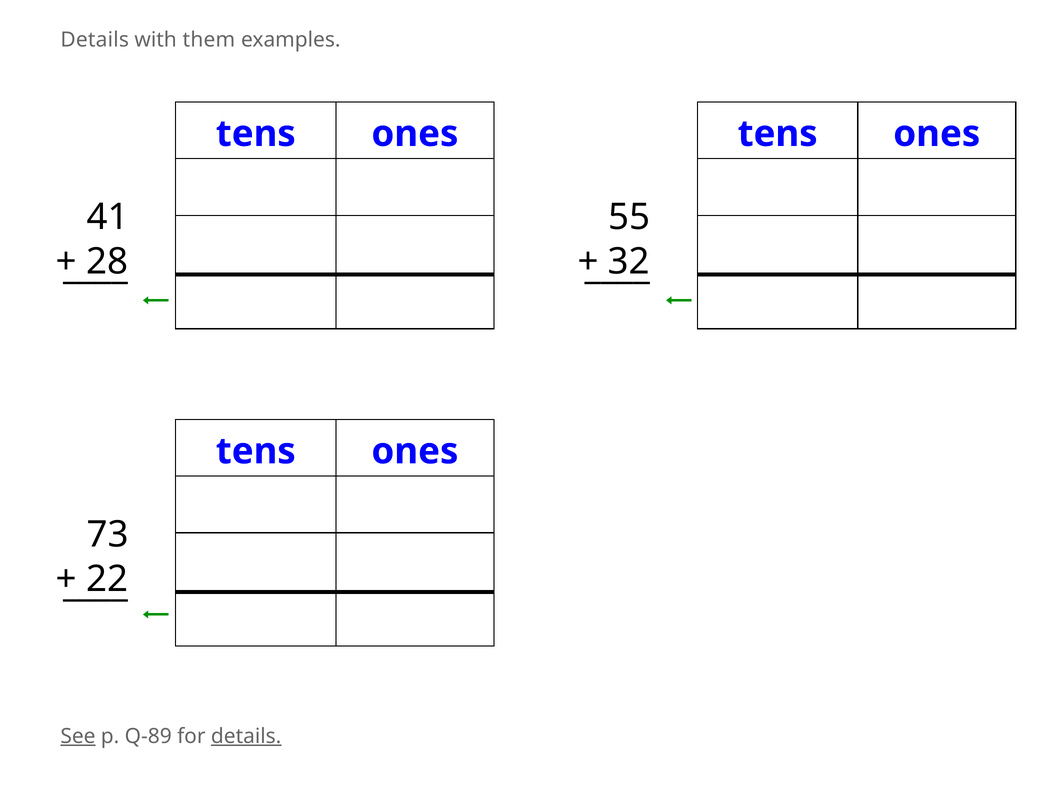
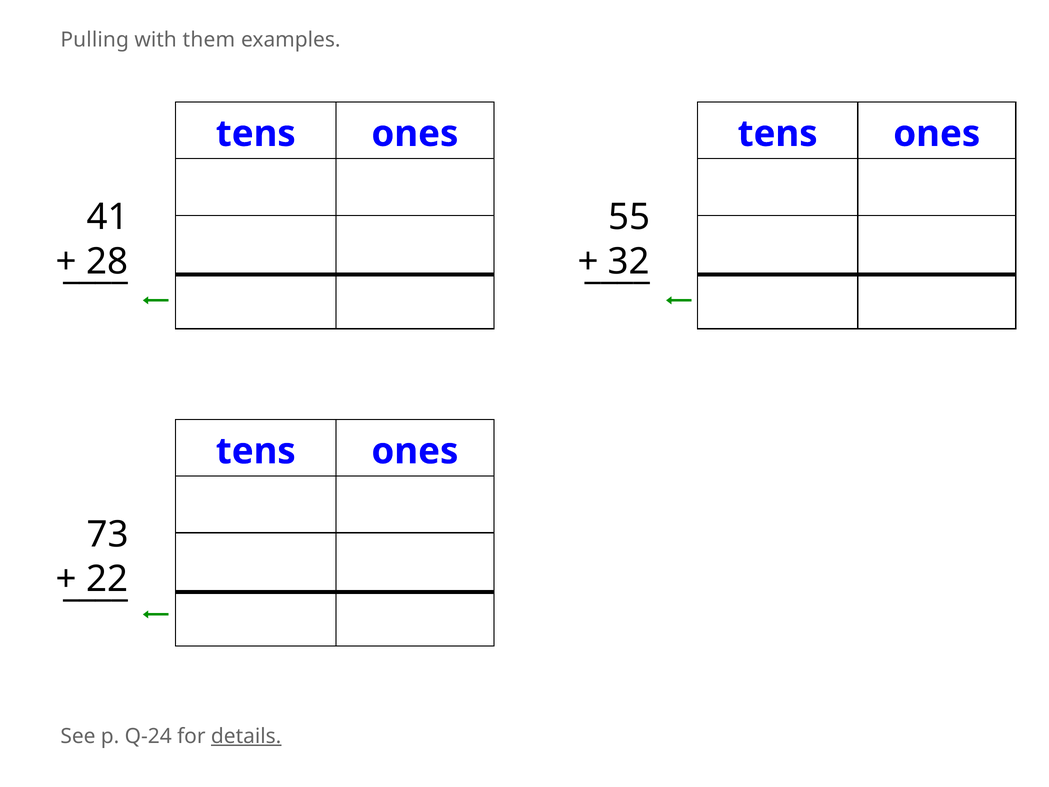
Details at (95, 40): Details -> Pulling
See underline: present -> none
Q-89: Q-89 -> Q-24
